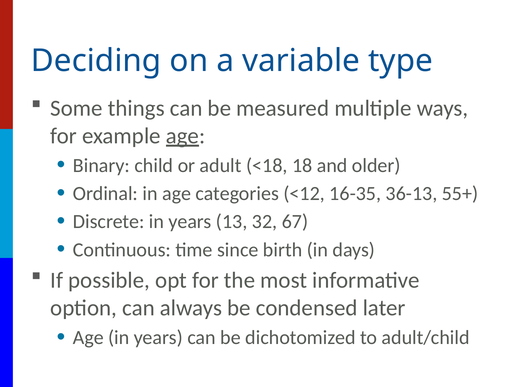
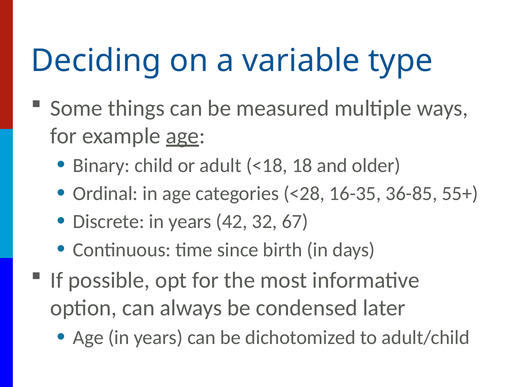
<12: <12 -> <28
36-13: 36-13 -> 36-85
13: 13 -> 42
